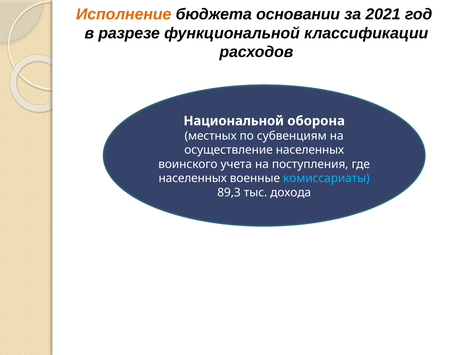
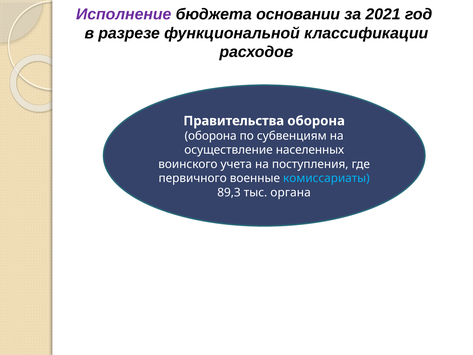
Исполнение colour: orange -> purple
Национальной: Национальной -> Правительства
местных at (211, 136): местных -> оборона
населенных at (193, 178): населенных -> первичного
дохода: дохода -> органа
